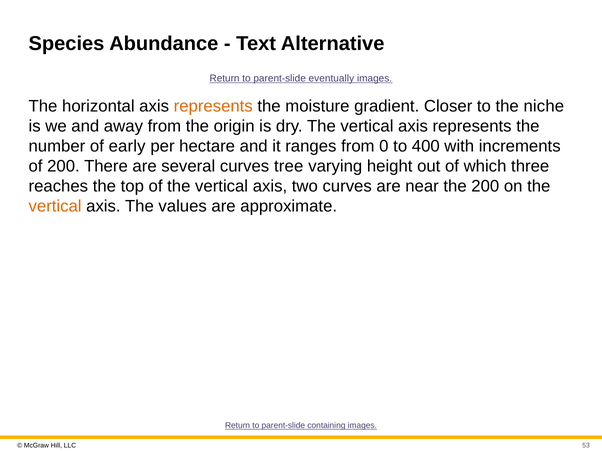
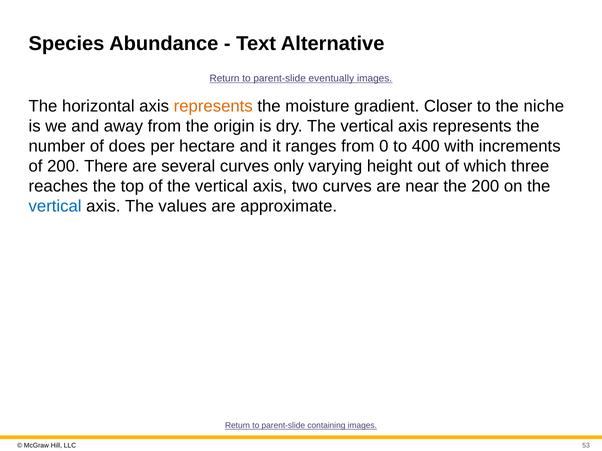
early: early -> does
tree: tree -> only
vertical at (55, 207) colour: orange -> blue
